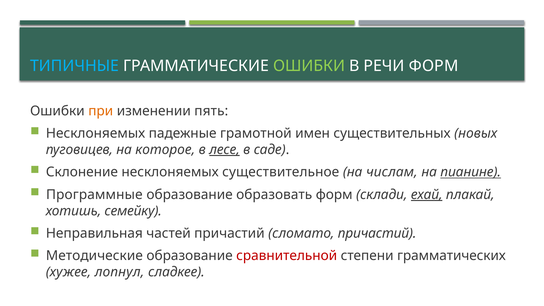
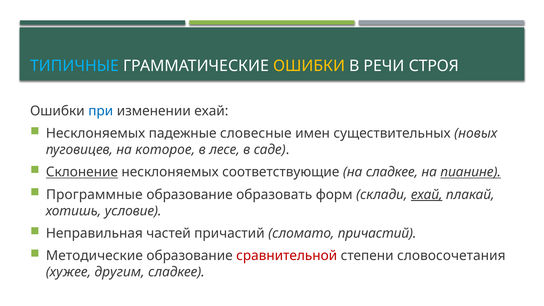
ОШИБКИ at (309, 66) colour: light green -> yellow
РЕЧИ ФОРМ: ФОРМ -> СТРОЯ
при colour: orange -> blue
изменении пять: пять -> ехай
грамотной: грамотной -> словесные
лесе underline: present -> none
Склонение underline: none -> present
существительное: существительное -> соответствующие
на числам: числам -> сладкее
семейку: семейку -> условие
грамматических: грамматических -> словосочетания
лопнул: лопнул -> другим
